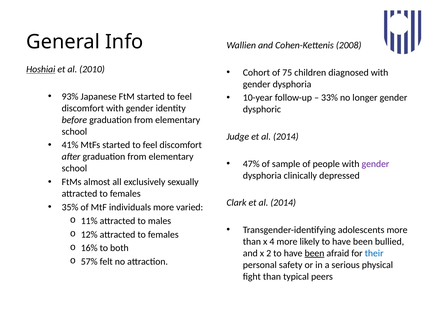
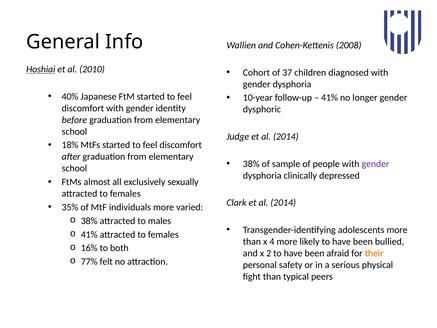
75: 75 -> 37
93%: 93% -> 40%
33% at (330, 98): 33% -> 41%
41%: 41% -> 18%
47% at (251, 164): 47% -> 38%
11% at (89, 221): 11% -> 38%
12% at (89, 234): 12% -> 41%
been at (314, 253) underline: present -> none
their colour: blue -> orange
57%: 57% -> 77%
